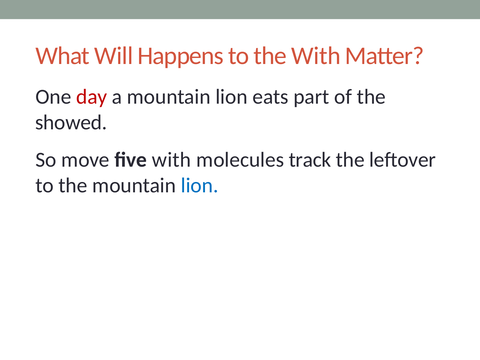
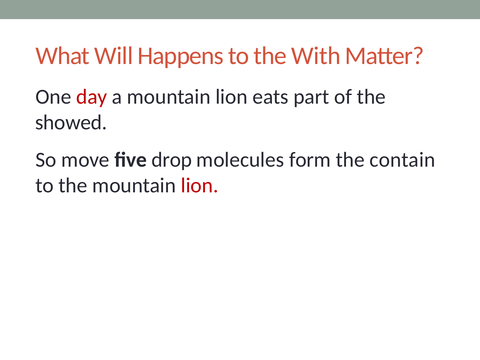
five with: with -> drop
track: track -> form
leftover: leftover -> contain
lion at (200, 186) colour: blue -> red
